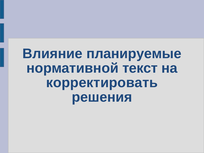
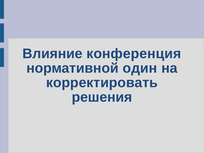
планируемые: планируемые -> конференция
текст: текст -> один
